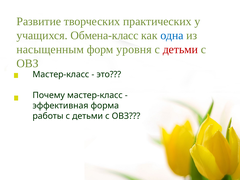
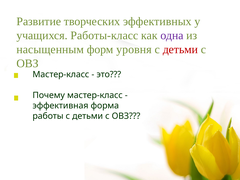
практических: практических -> эффективных
Обмена-класс: Обмена-класс -> Работы-класс
одна colour: blue -> purple
